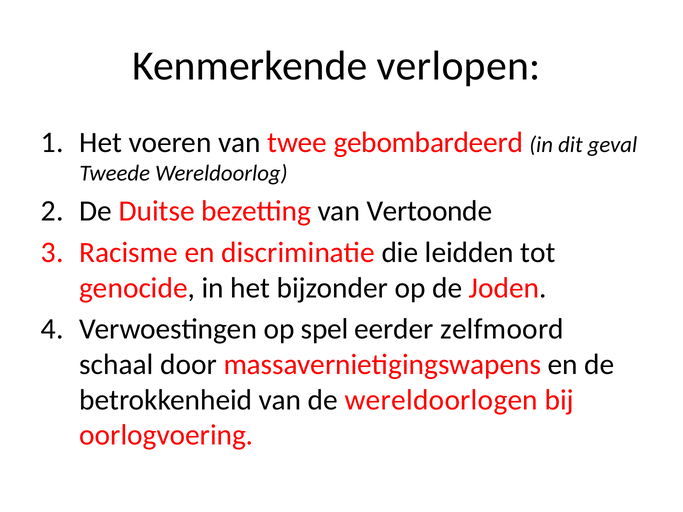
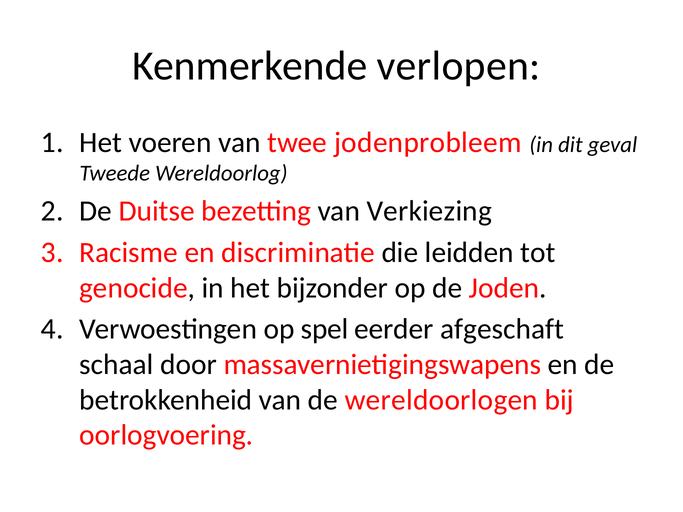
gebombardeerd: gebombardeerd -> jodenprobleem
Vertoonde: Vertoonde -> Verkiezing
zelfmoord: zelfmoord -> afgeschaft
